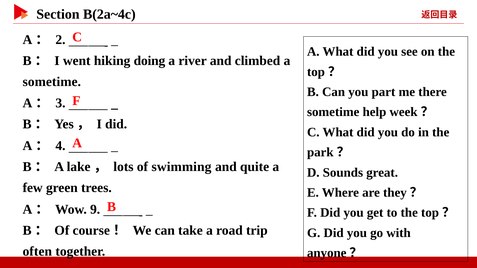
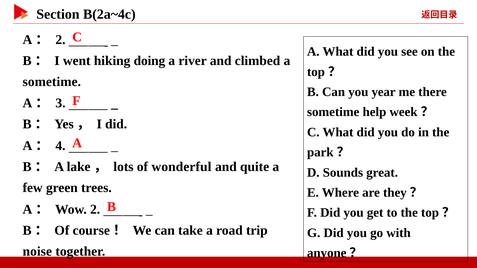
part: part -> year
swimming: swimming -> wonderful
Wow 9: 9 -> 2
often: often -> noise
